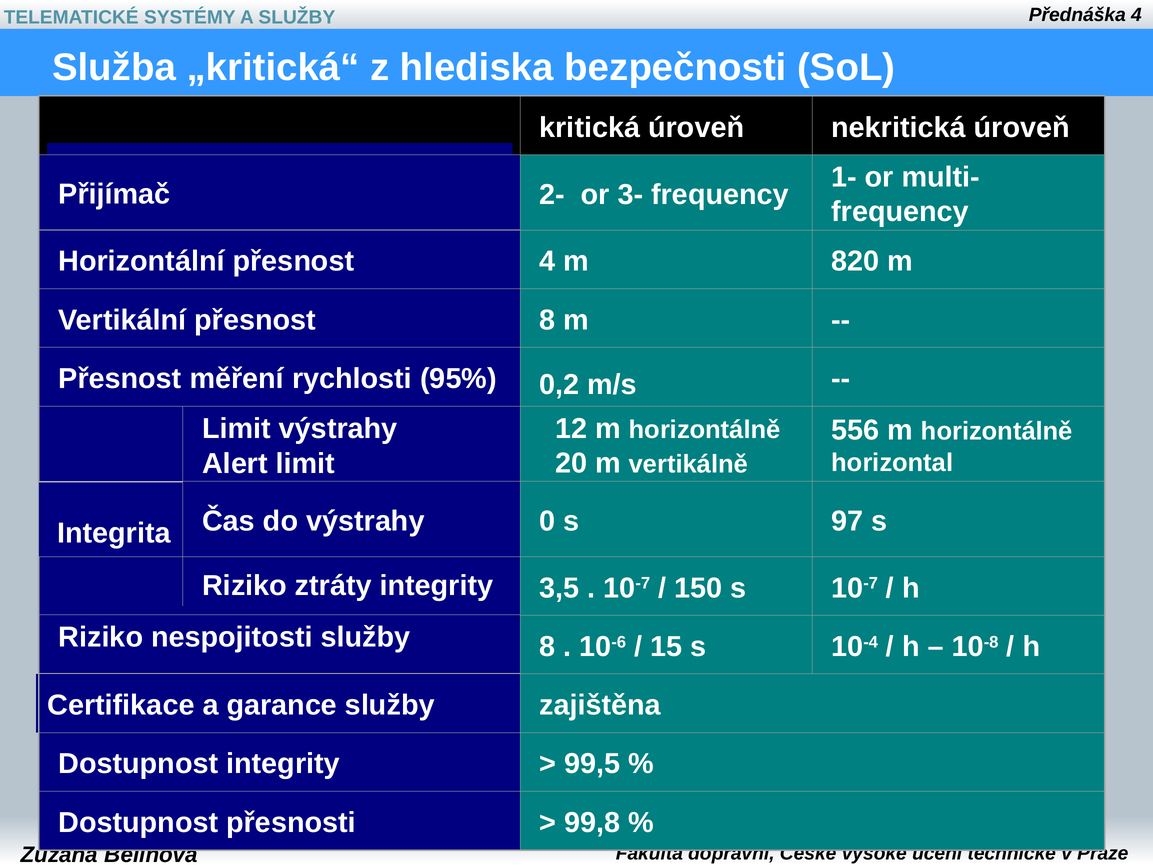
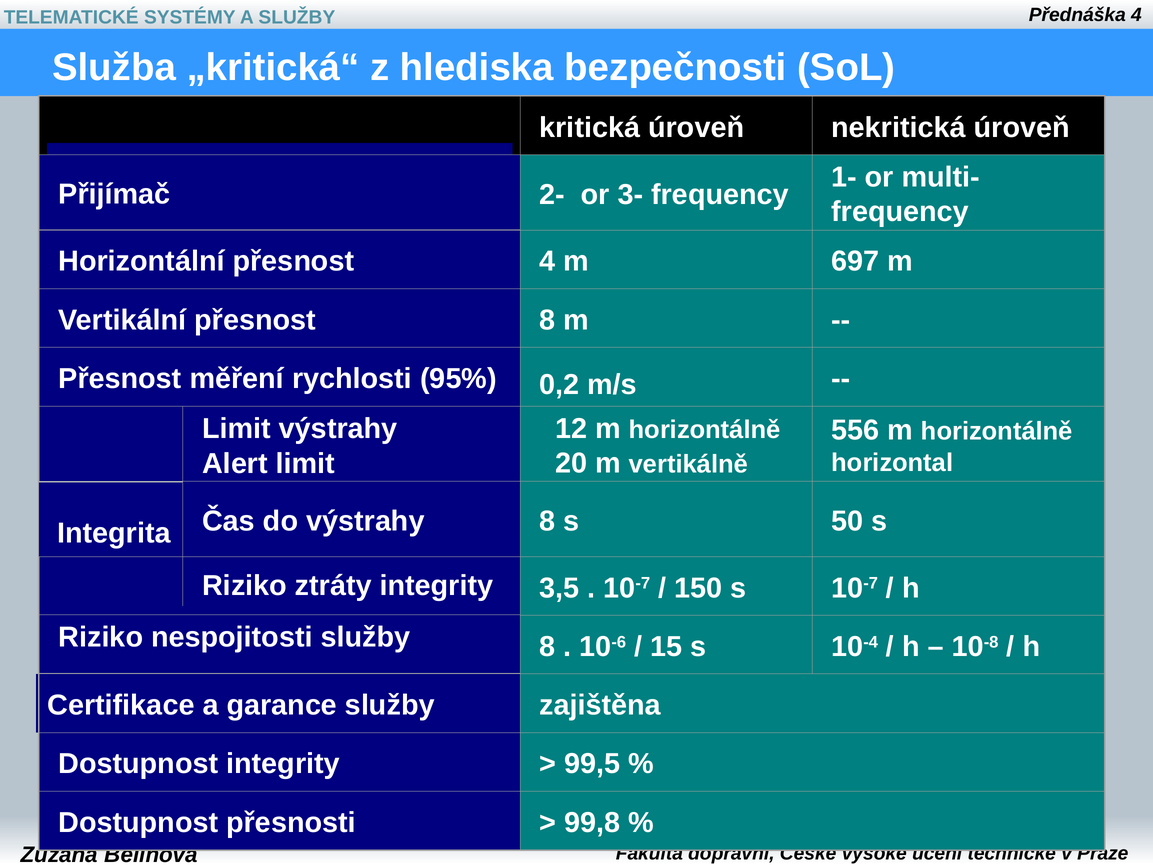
820: 820 -> 697
výstrahy 0: 0 -> 8
97: 97 -> 50
